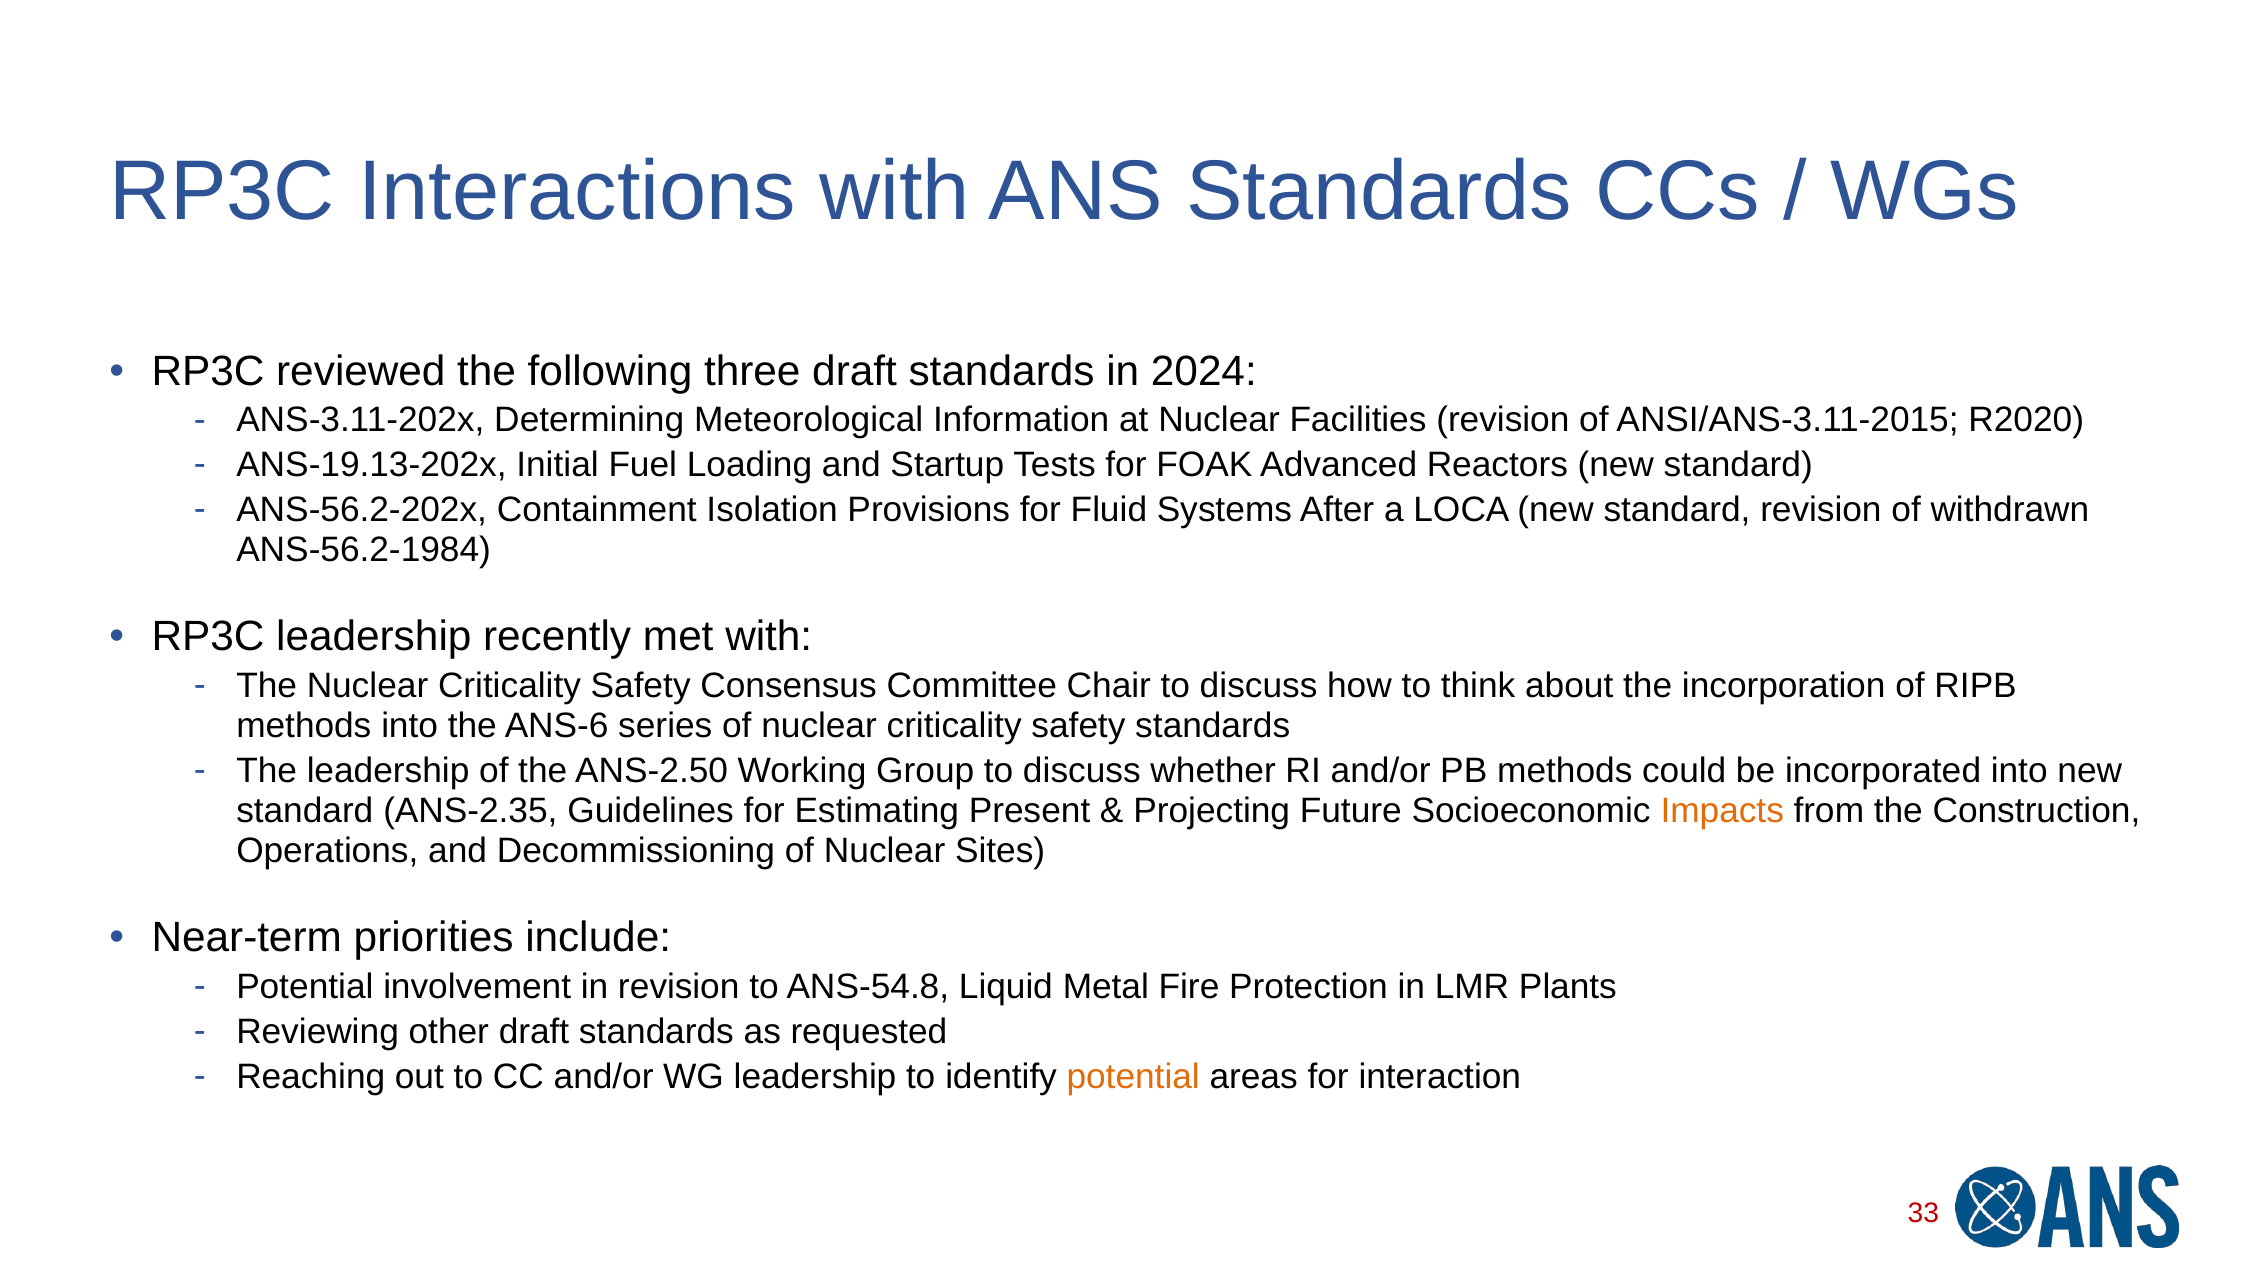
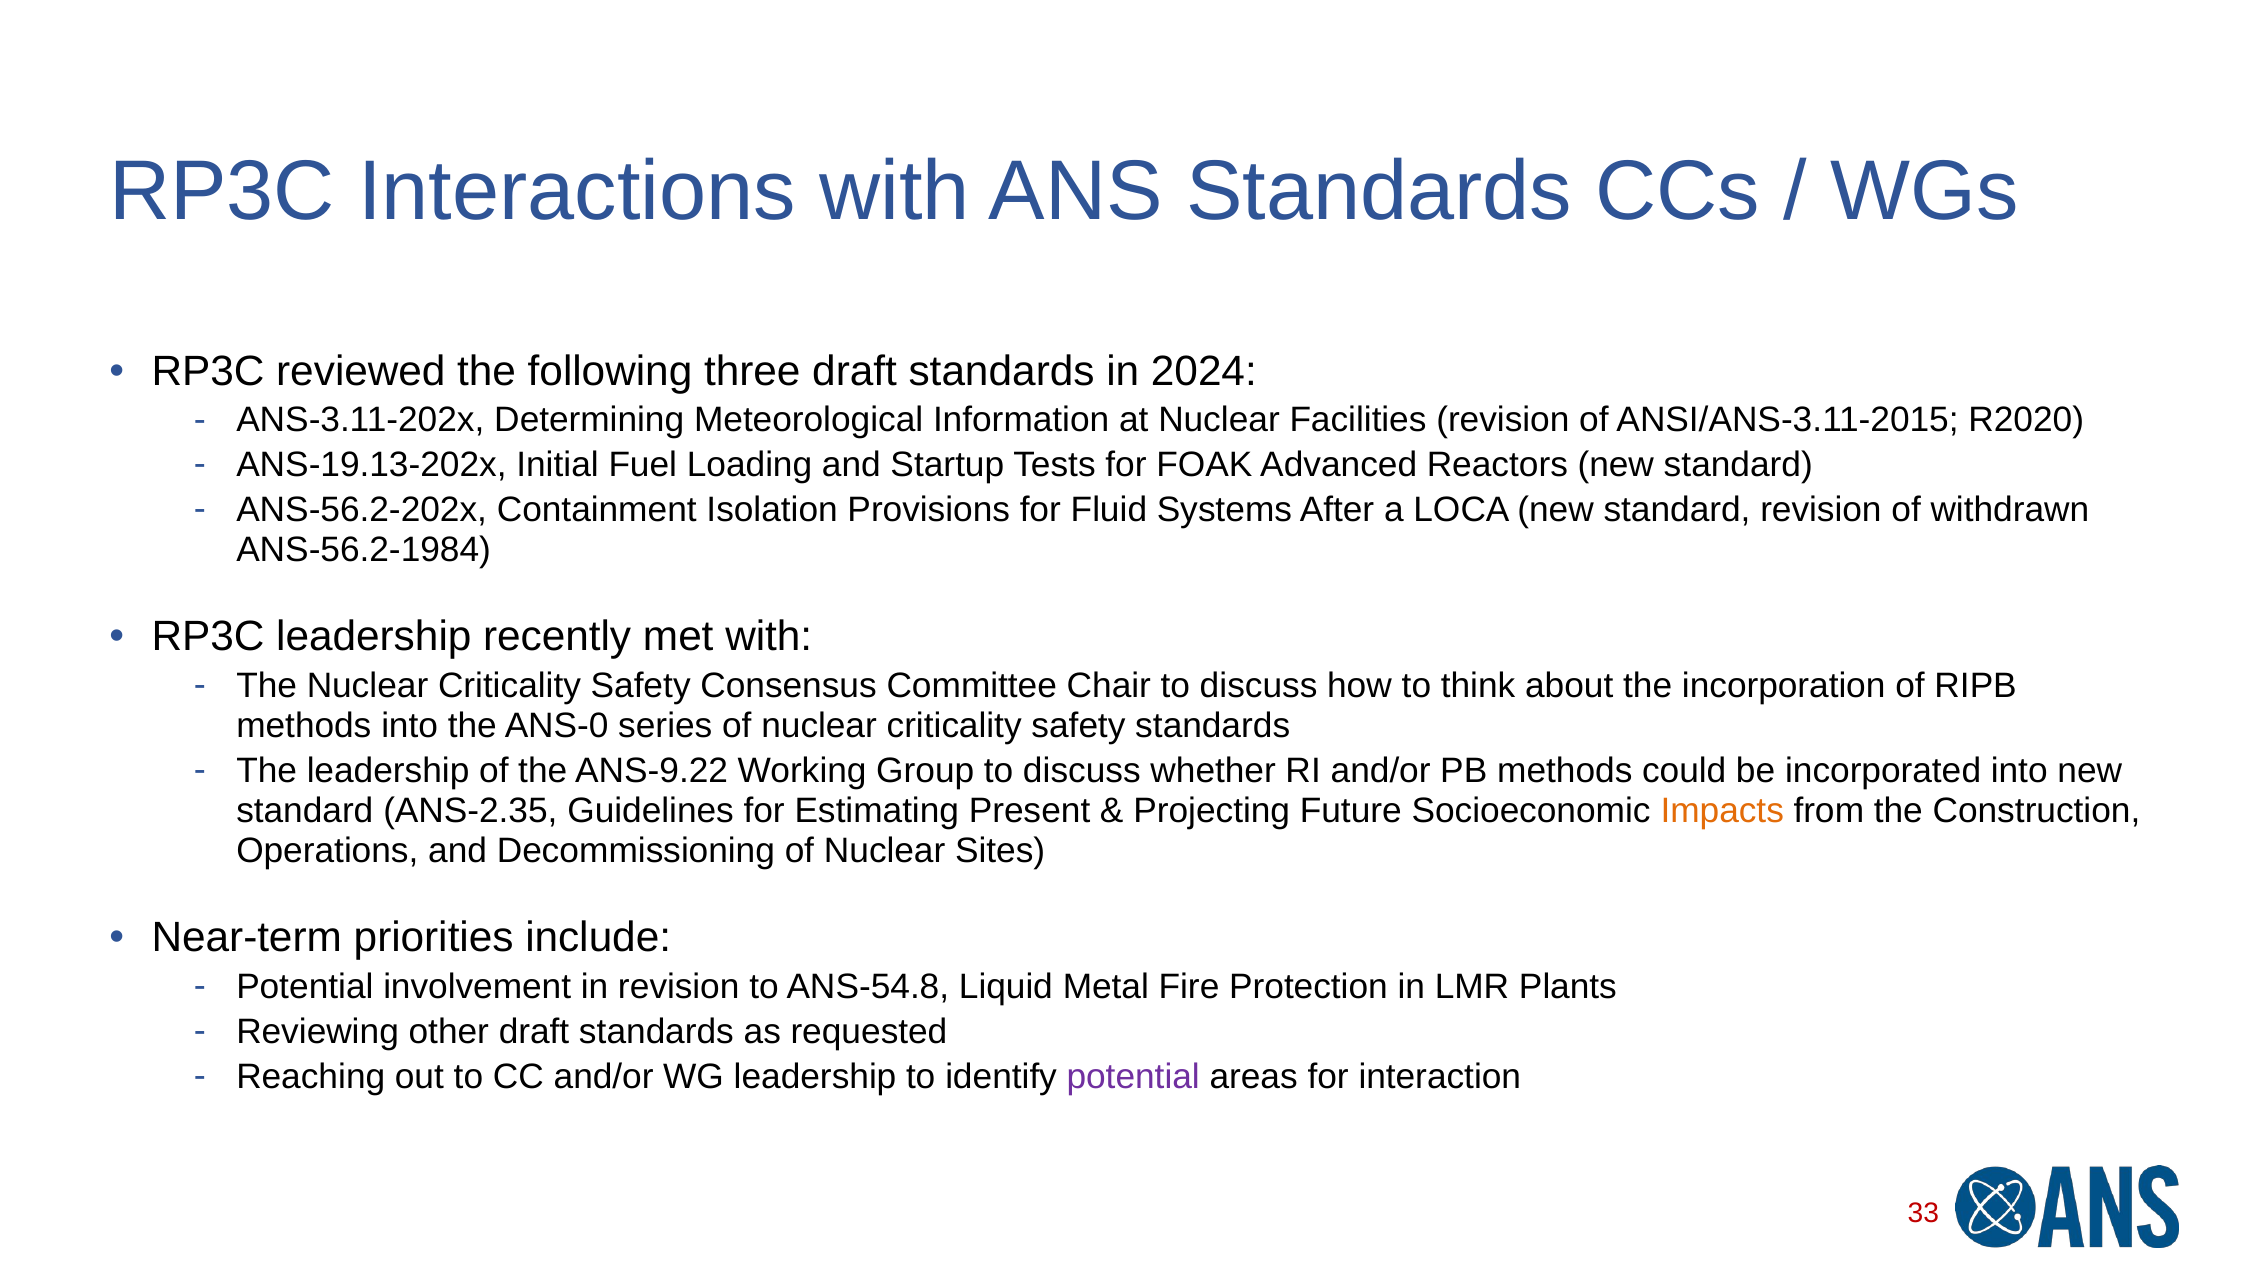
ANS-6: ANS-6 -> ANS-0
ANS-2.50: ANS-2.50 -> ANS-9.22
potential at (1133, 1077) colour: orange -> purple
